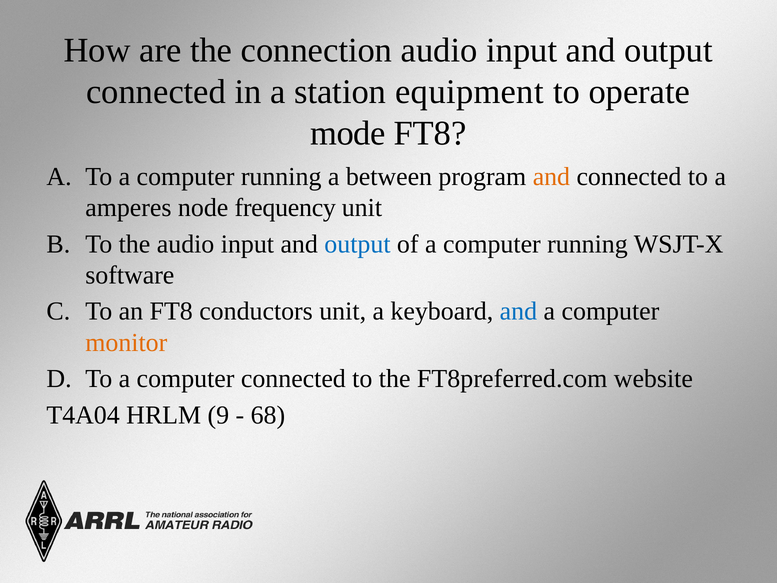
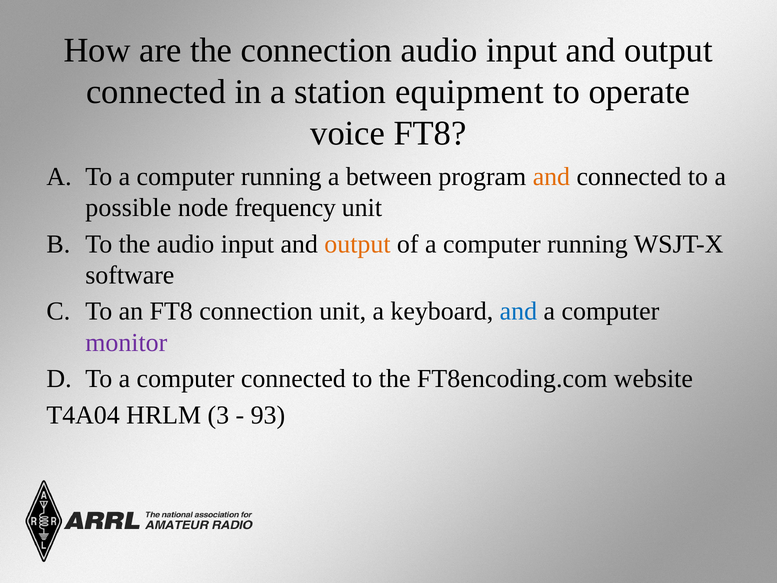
mode: mode -> voice
amperes: amperes -> possible
output at (357, 244) colour: blue -> orange
FT8 conductors: conductors -> connection
monitor colour: orange -> purple
FT8preferred.com: FT8preferred.com -> FT8encoding.com
9: 9 -> 3
68: 68 -> 93
